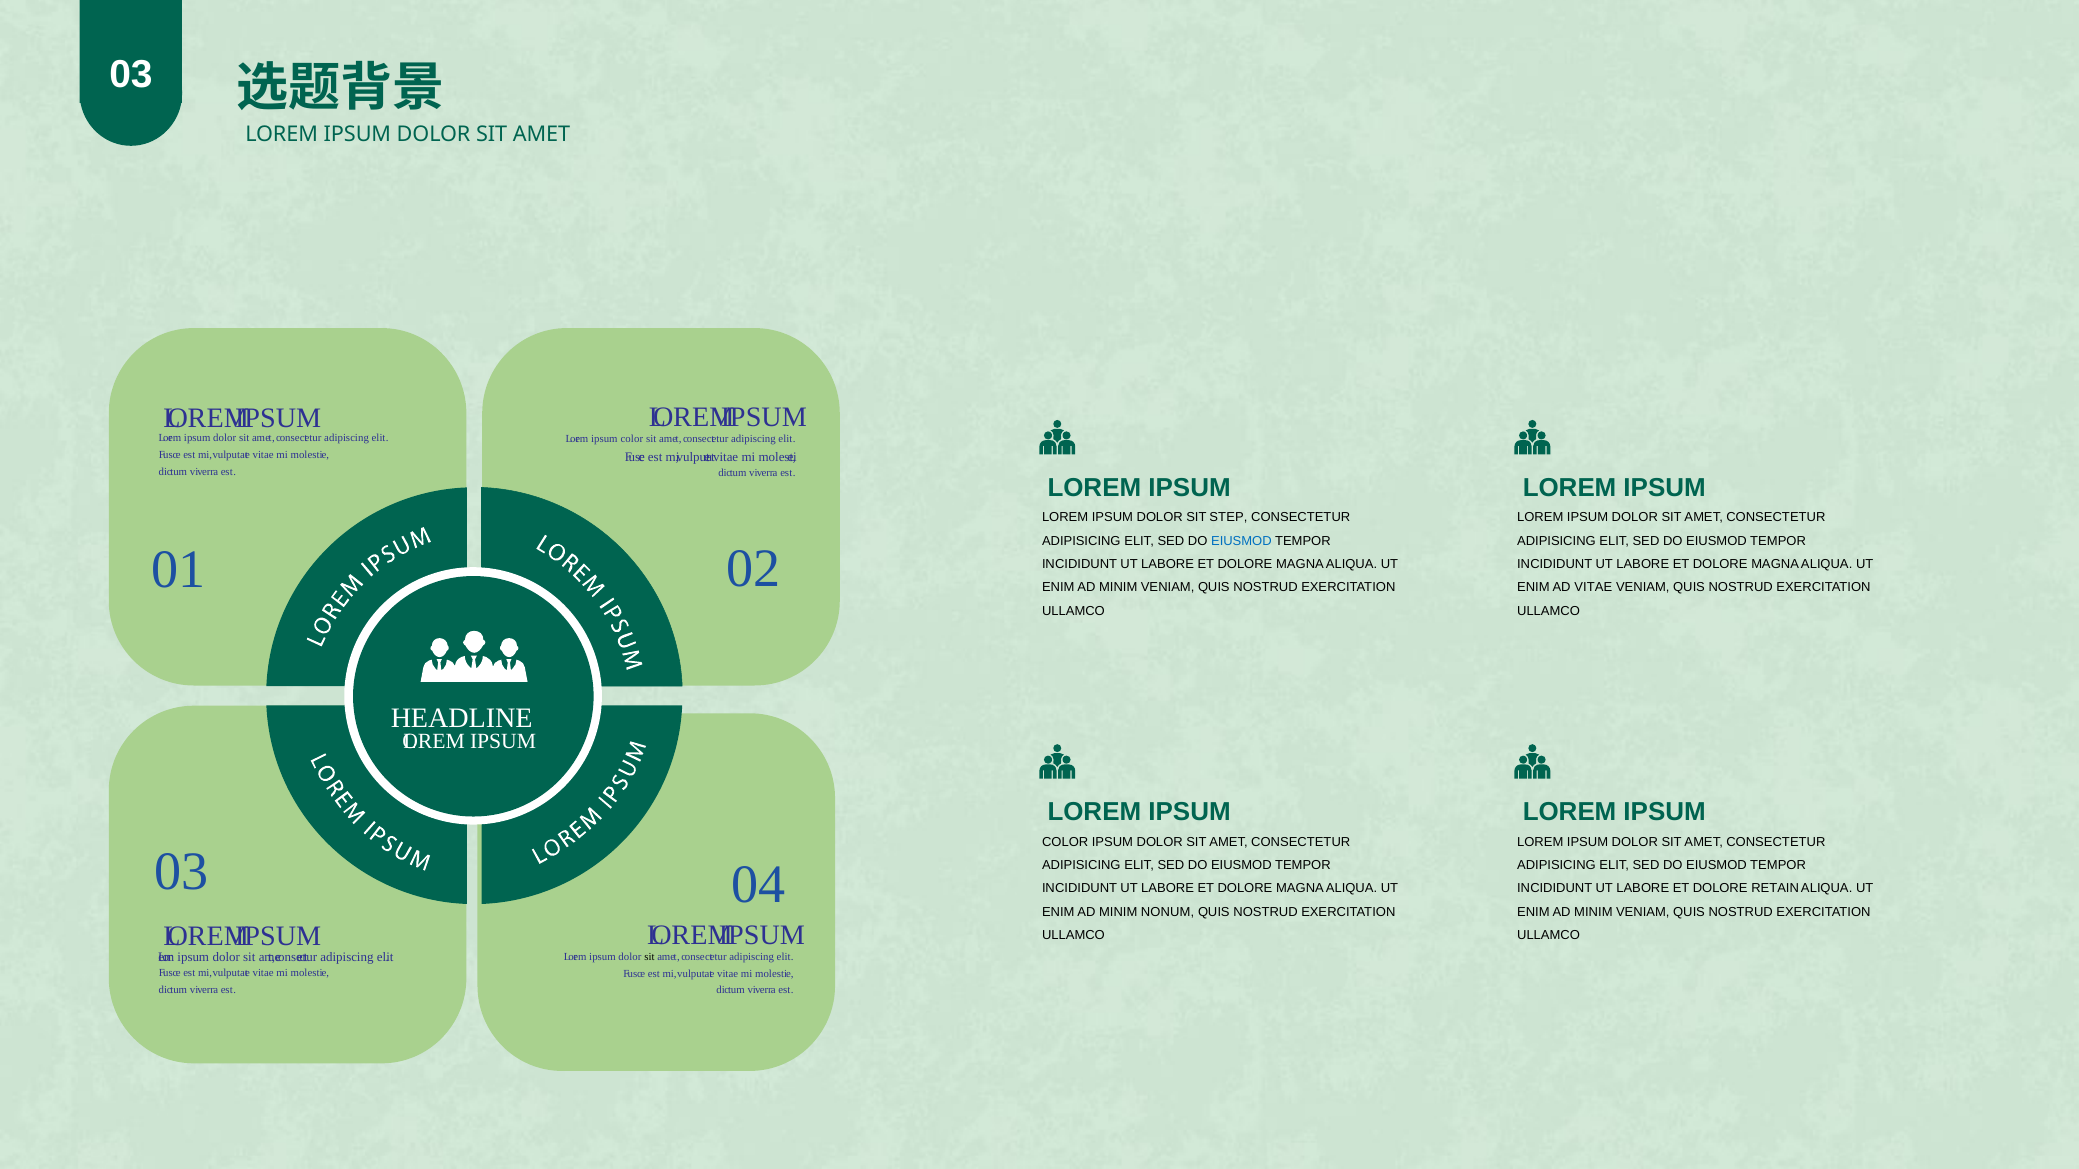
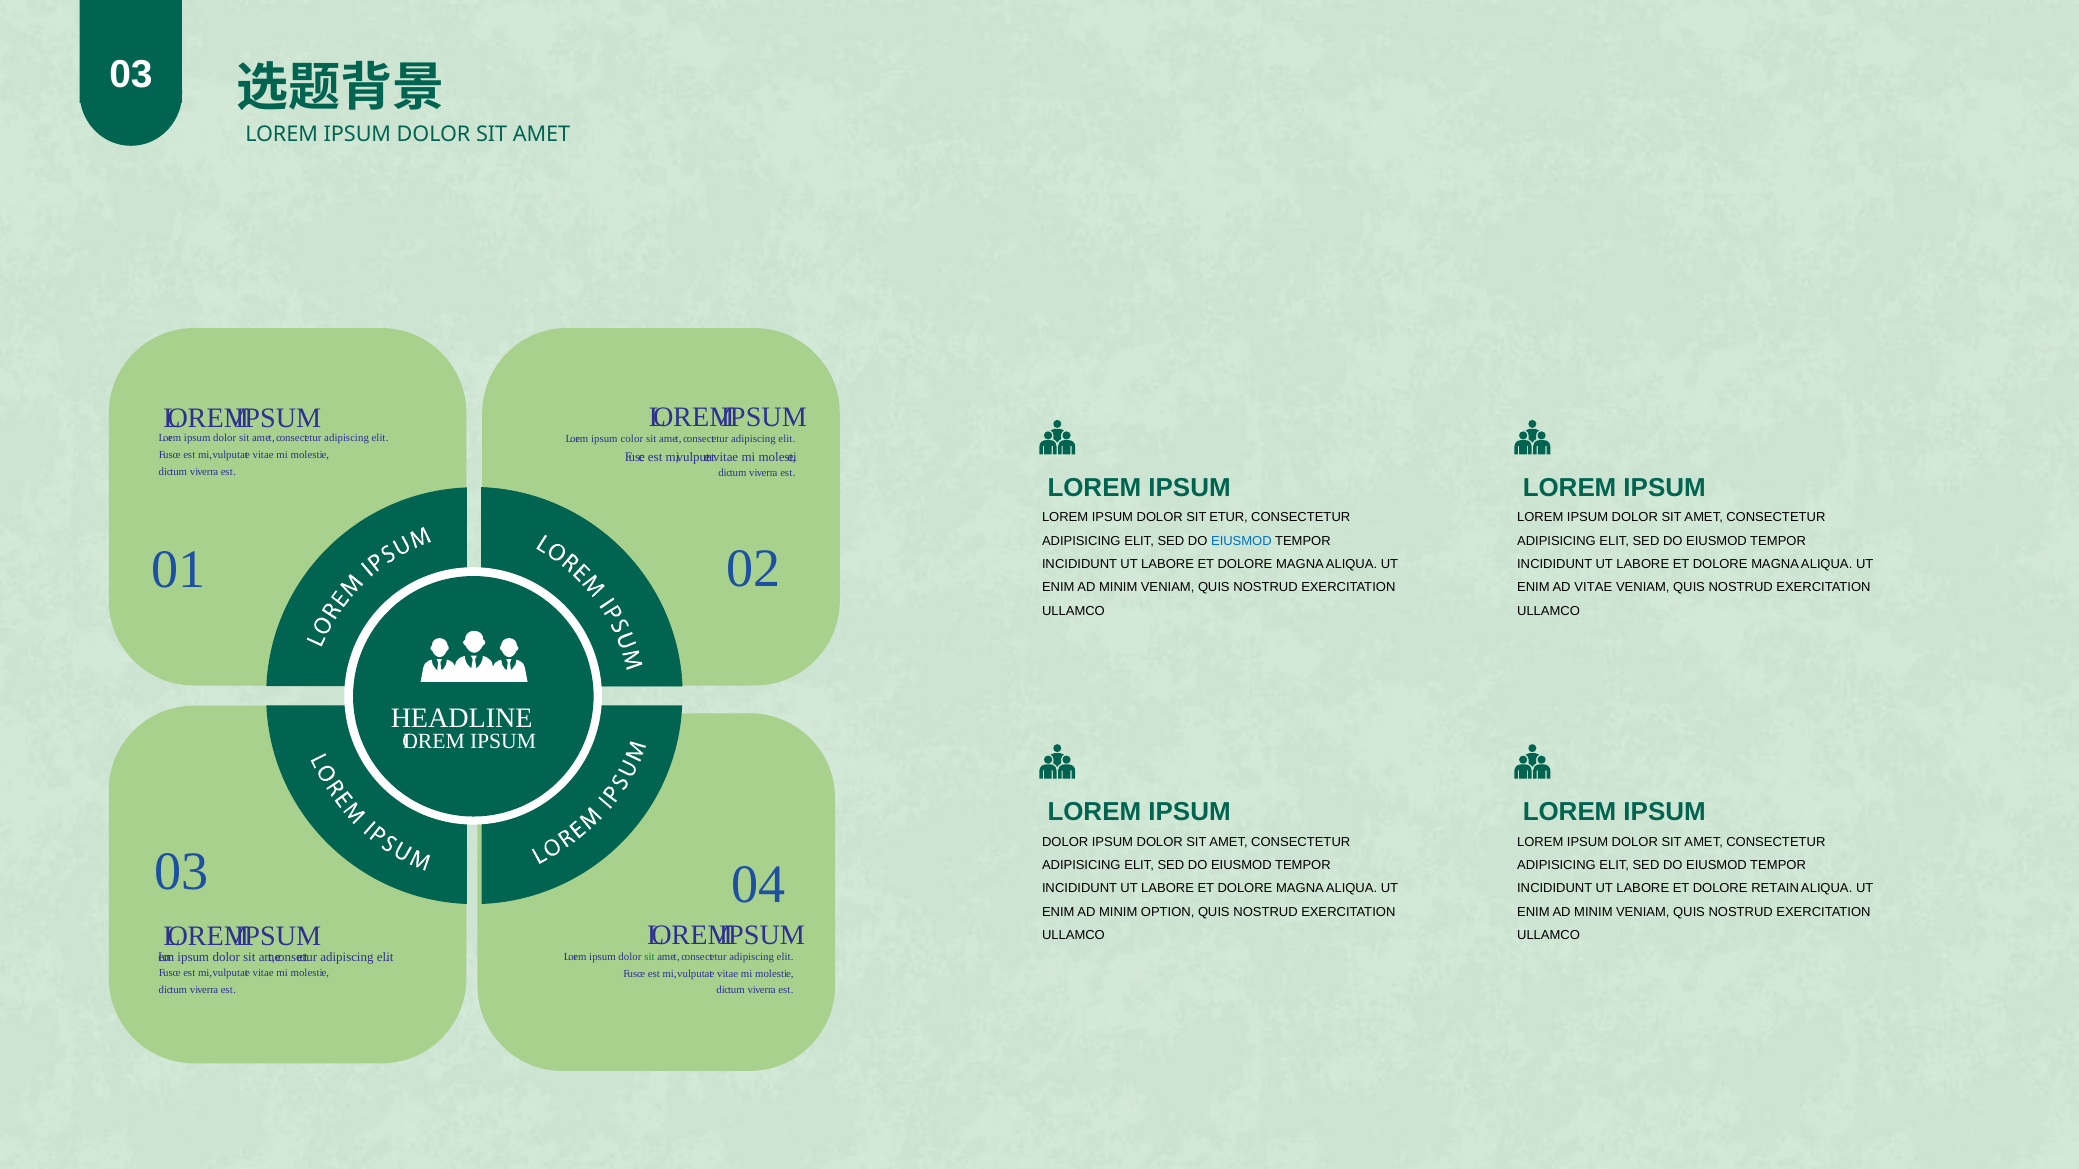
SIT STEP: STEP -> ETUR
COLOR at (1065, 842): COLOR -> DOLOR
NONUM: NONUM -> OPTION
sit at (649, 957) colour: black -> green
